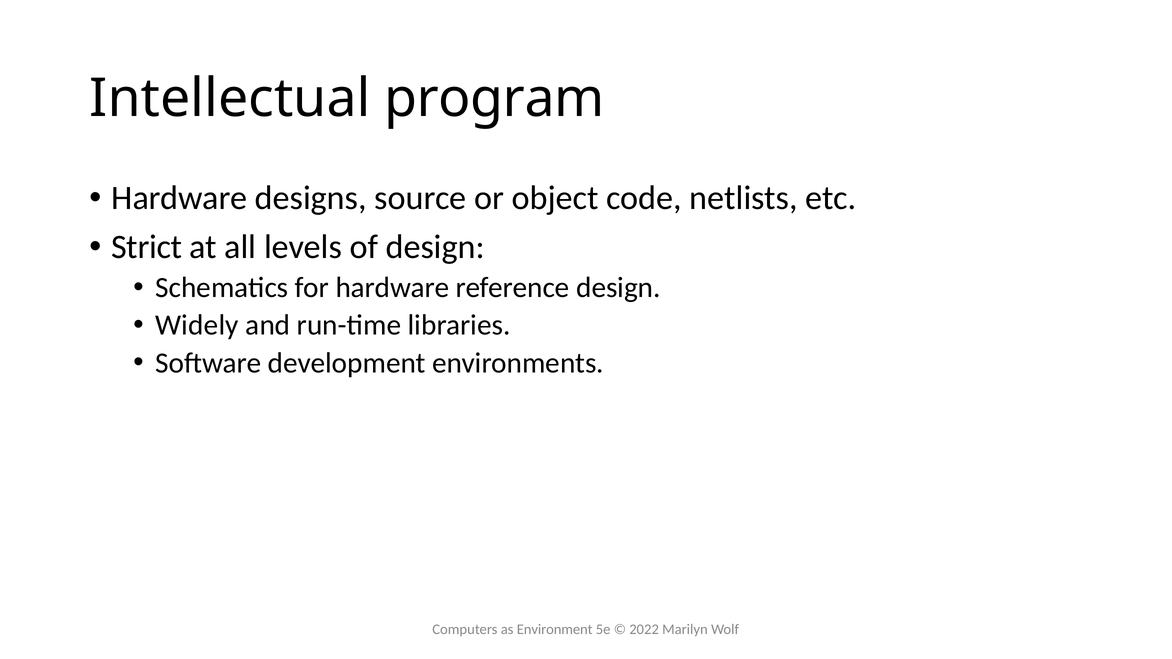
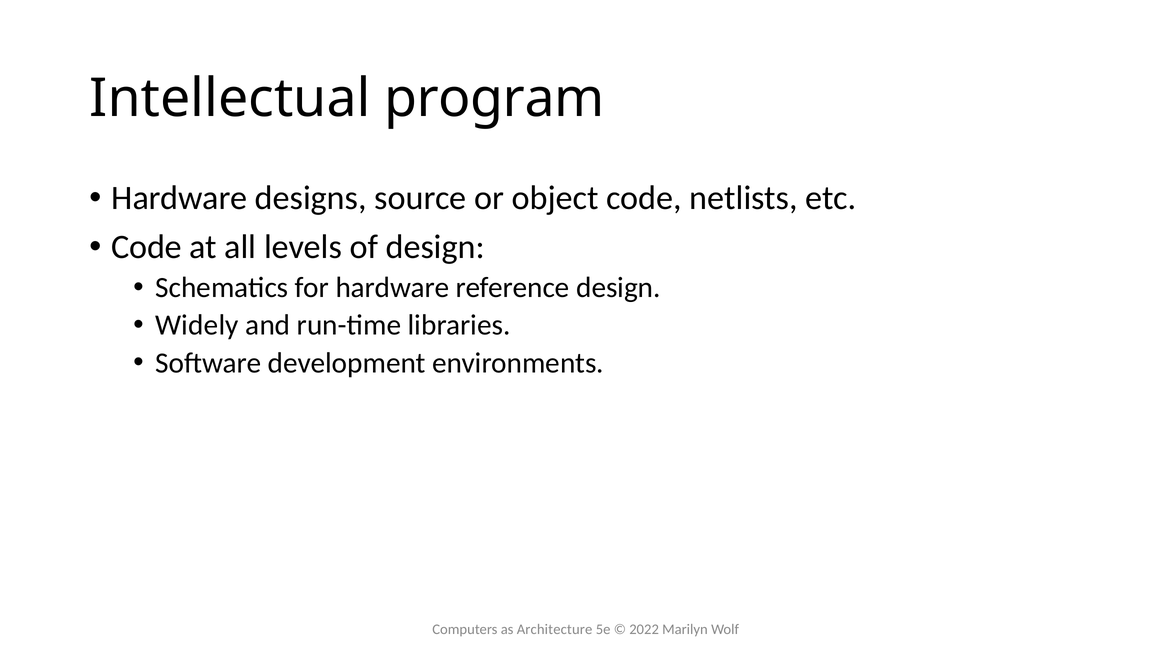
Strict at (147, 247): Strict -> Code
Environment: Environment -> Architecture
